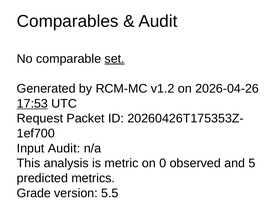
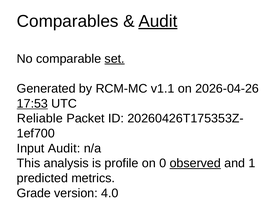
Audit at (158, 21) underline: none -> present
v1.2: v1.2 -> v1.1
Request: Request -> Reliable
metric: metric -> profile
observed underline: none -> present
5: 5 -> 1
5.5: 5.5 -> 4.0
